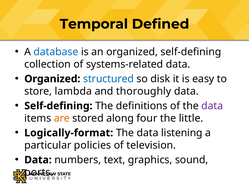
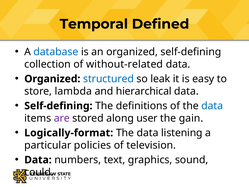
systems-related: systems-related -> without-related
disk: disk -> leak
thoroughly: thoroughly -> hierarchical
data at (212, 106) colour: purple -> blue
are colour: orange -> purple
four: four -> user
little: little -> gain
ports: ports -> could
